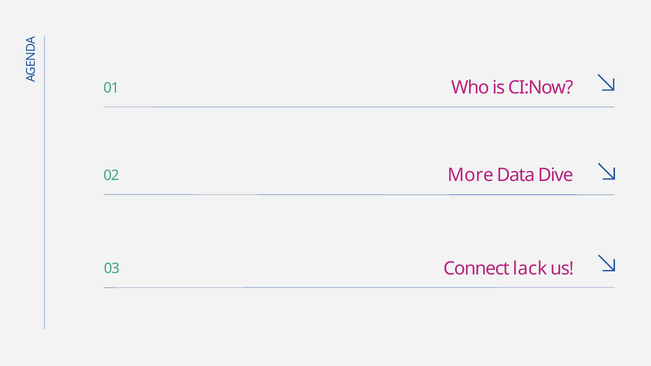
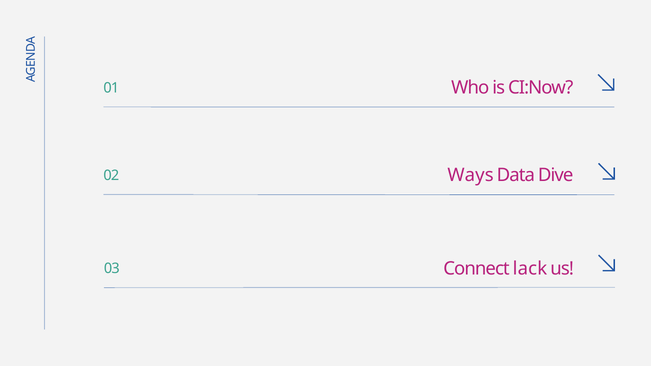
More: More -> Ways
